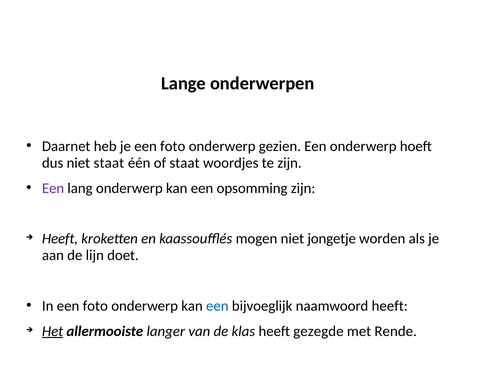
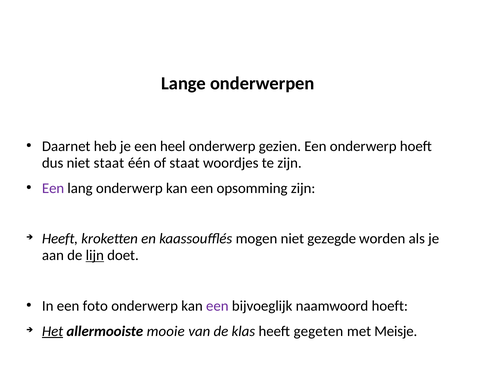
je een foto: foto -> heel
jongetje: jongetje -> gezegde
lijn underline: none -> present
een at (217, 306) colour: blue -> purple
naamwoord heeft: heeft -> hoeft
langer: langer -> mooie
gezegde: gezegde -> gegeten
Rende: Rende -> Meisje
